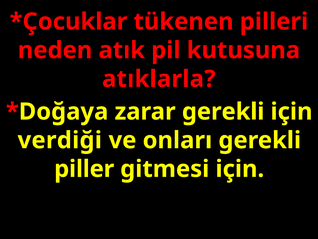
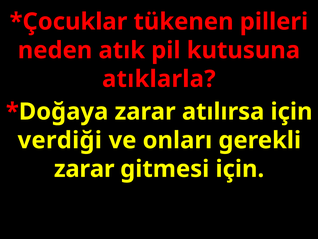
zarar gerekli: gerekli -> atılırsa
piller at (84, 169): piller -> zarar
